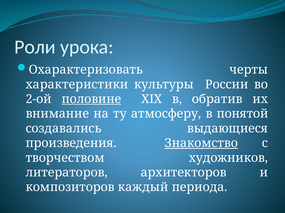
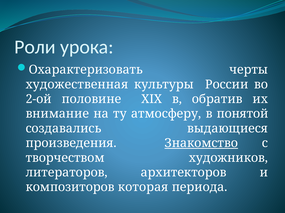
характеристики: характеристики -> художественная
половине underline: present -> none
каждый: каждый -> которая
